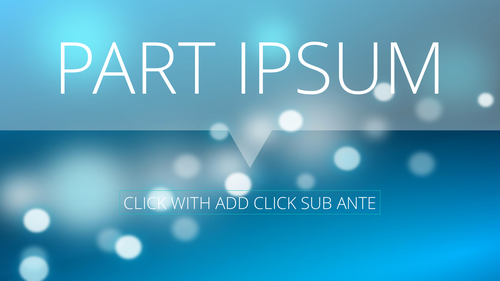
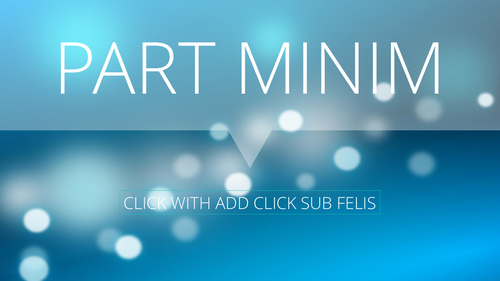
IPSUM: IPSUM -> MINIM
ANTE: ANTE -> FELIS
